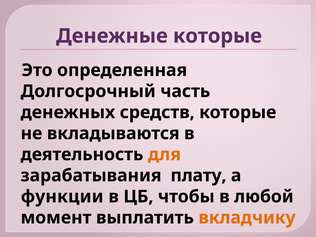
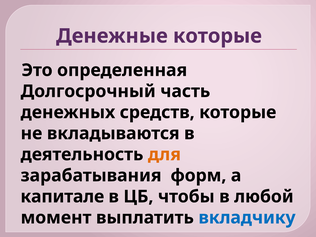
плату: плату -> форм
функции: функции -> капитале
вкладчику colour: orange -> blue
